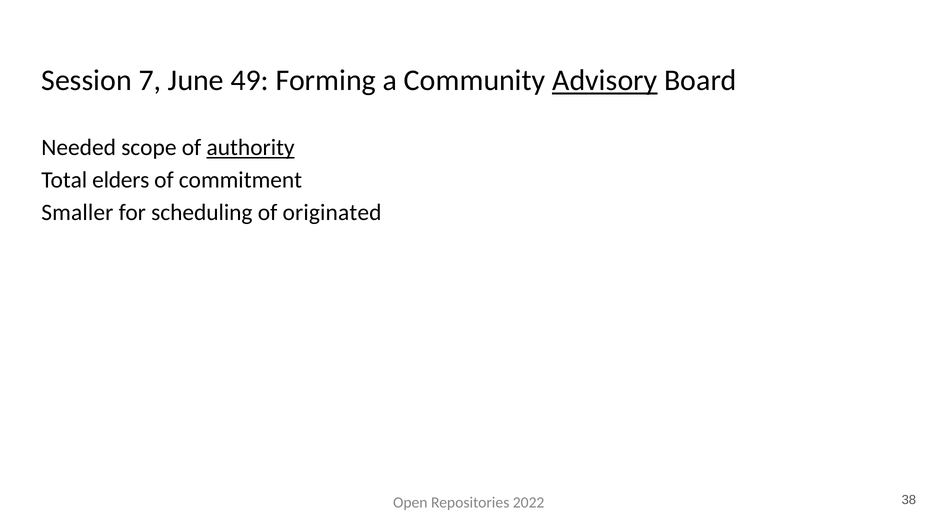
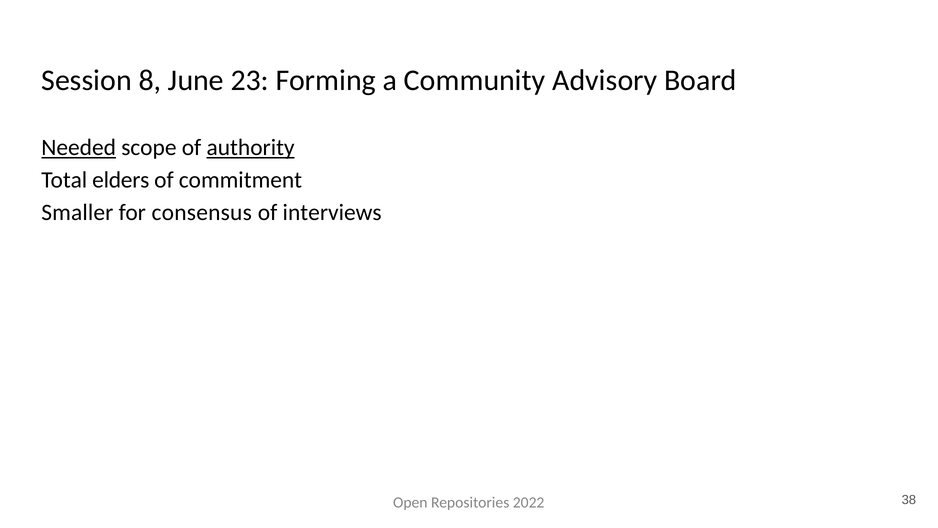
7: 7 -> 8
49: 49 -> 23
Advisory underline: present -> none
Needed underline: none -> present
scheduling: scheduling -> consensus
originated: originated -> interviews
